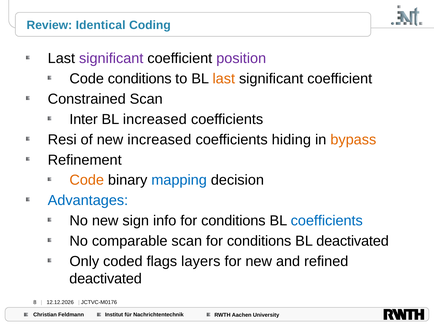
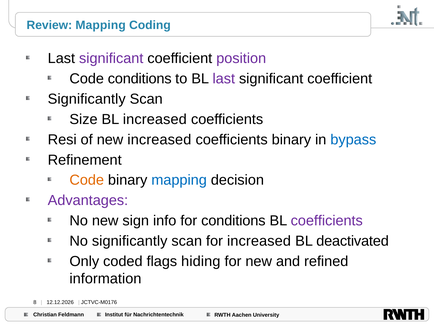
Review Identical: Identical -> Mapping
last at (224, 79) colour: orange -> purple
Constrained at (87, 99): Constrained -> Significantly
Inter: Inter -> Size
coefficients hiding: hiding -> binary
bypass colour: orange -> blue
Advantages colour: blue -> purple
coefficients at (327, 220) colour: blue -> purple
No comparable: comparable -> significantly
scan for conditions: conditions -> increased
layers: layers -> hiding
deactivated at (106, 278): deactivated -> information
